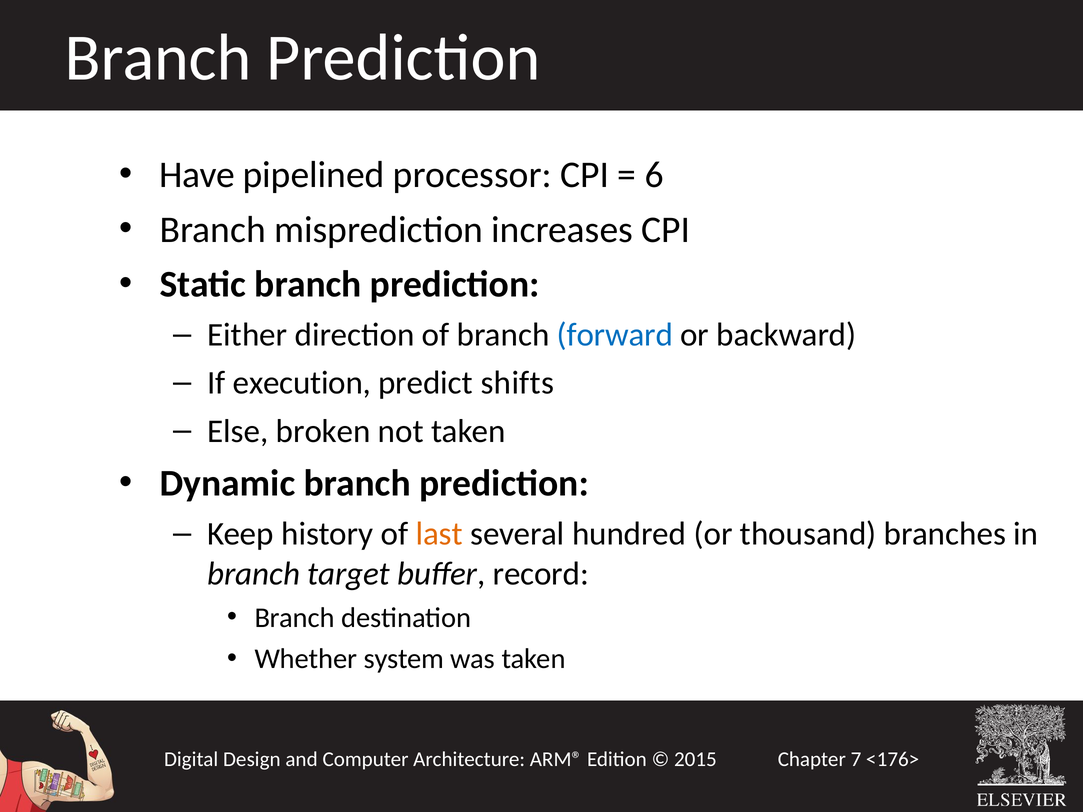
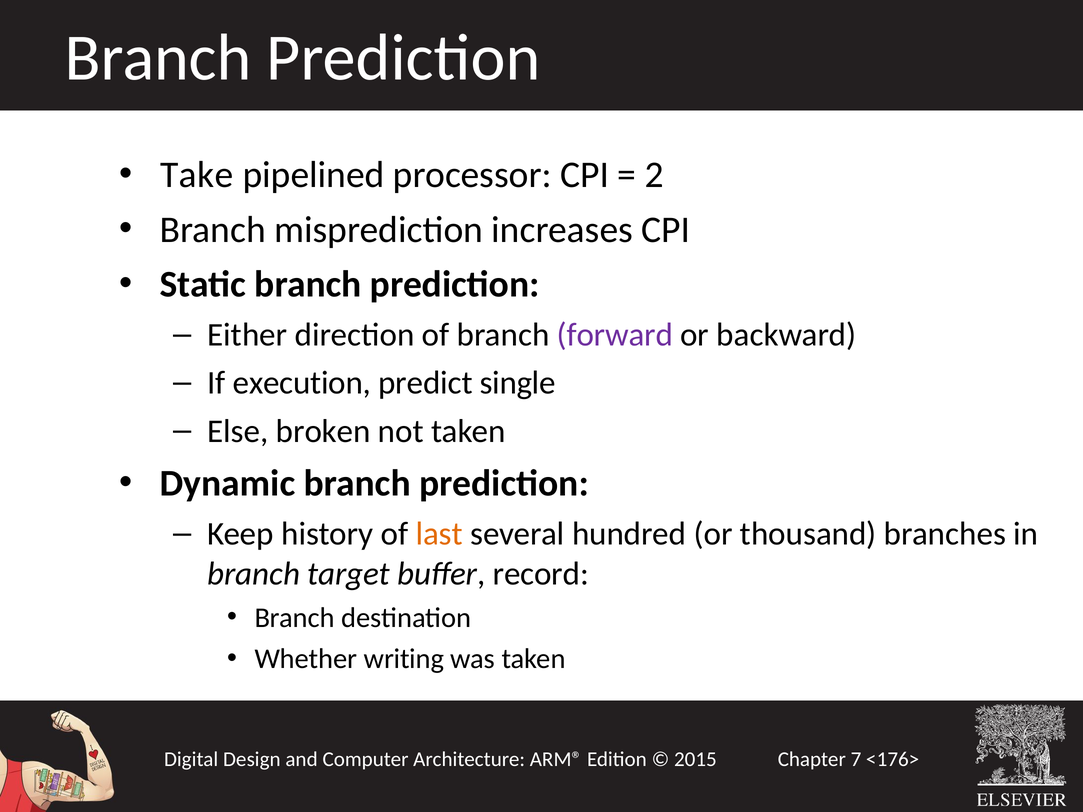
Have: Have -> Take
6: 6 -> 2
forward colour: blue -> purple
shifts: shifts -> single
system: system -> writing
